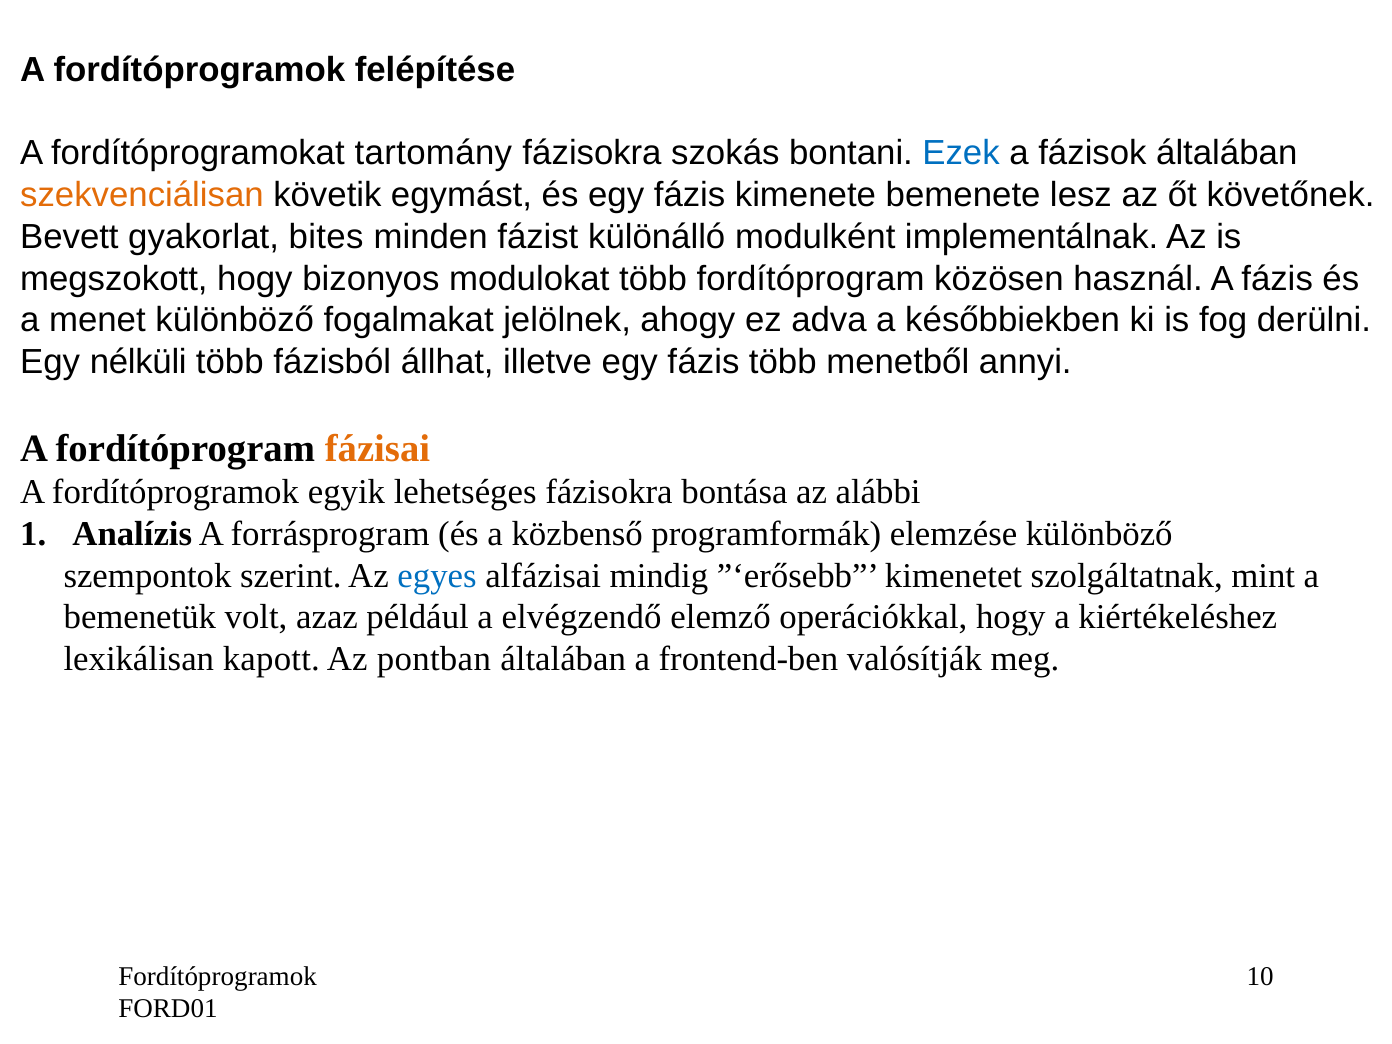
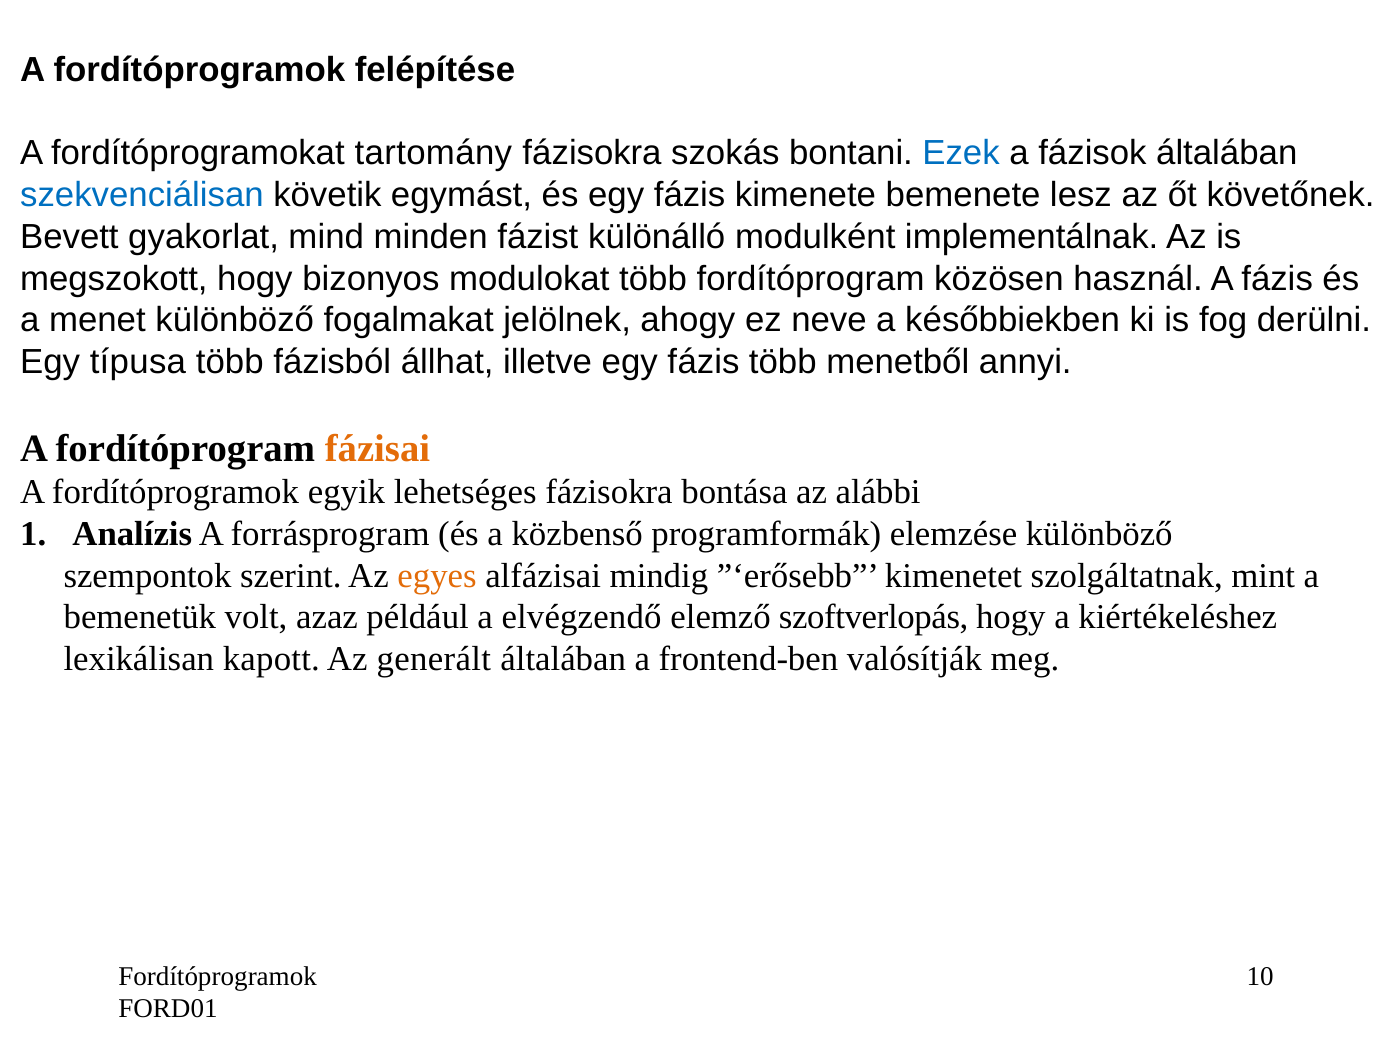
szekvenciálisan colour: orange -> blue
bites: bites -> mind
adva: adva -> neve
nélküli: nélküli -> típusa
egyes colour: blue -> orange
operációkkal: operációkkal -> szoftverlopás
pontban: pontban -> generált
